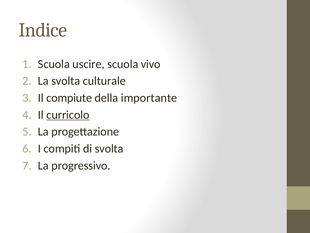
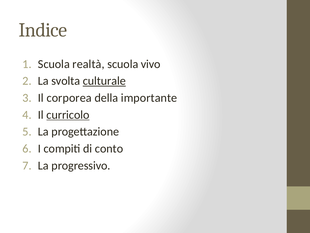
uscire: uscire -> realtà
culturale underline: none -> present
compiute: compiute -> corporea
di svolta: svolta -> conto
